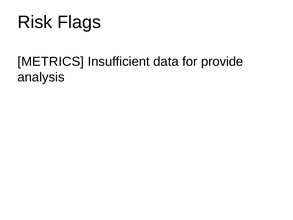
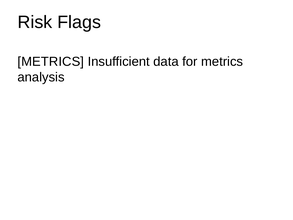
for provide: provide -> metrics
